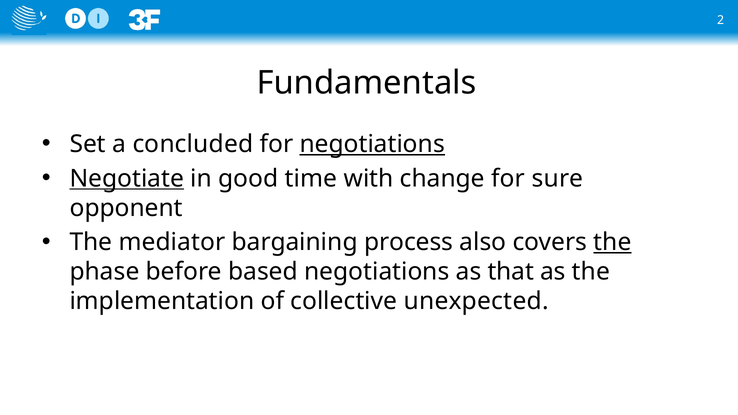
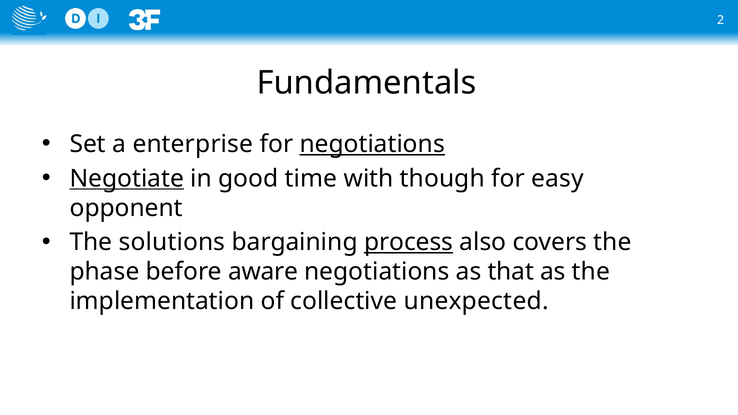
concluded: concluded -> enterprise
change: change -> though
sure: sure -> easy
mediator: mediator -> solutions
process underline: none -> present
the at (612, 242) underline: present -> none
based: based -> aware
